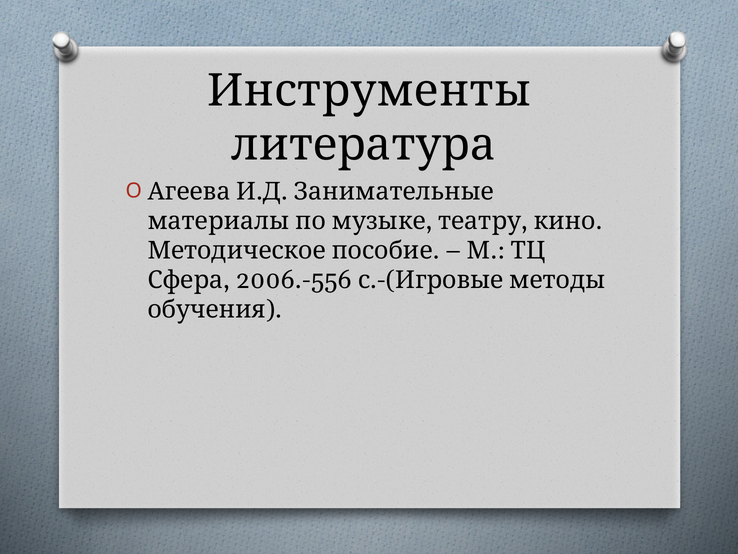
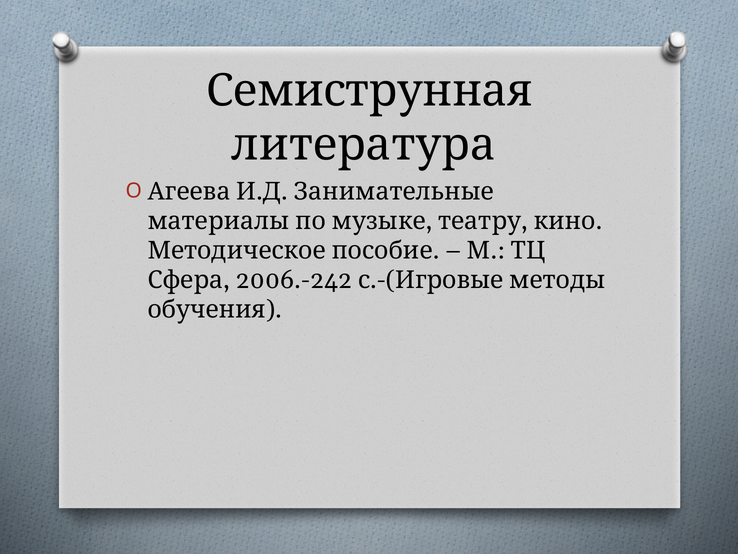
Инструменты: Инструменты -> Семиструнная
2006.-556: 2006.-556 -> 2006.-242
